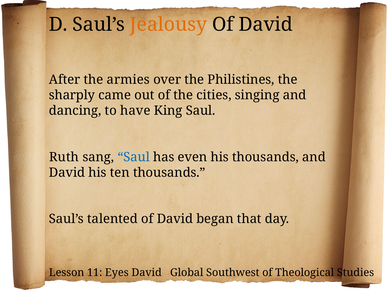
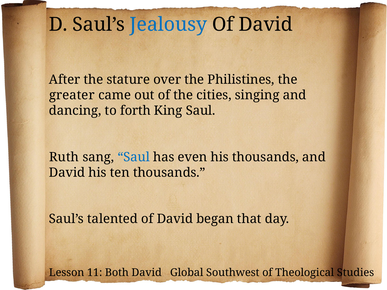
Jealousy colour: orange -> blue
armies: armies -> stature
sharply: sharply -> greater
have: have -> forth
Eyes: Eyes -> Both
